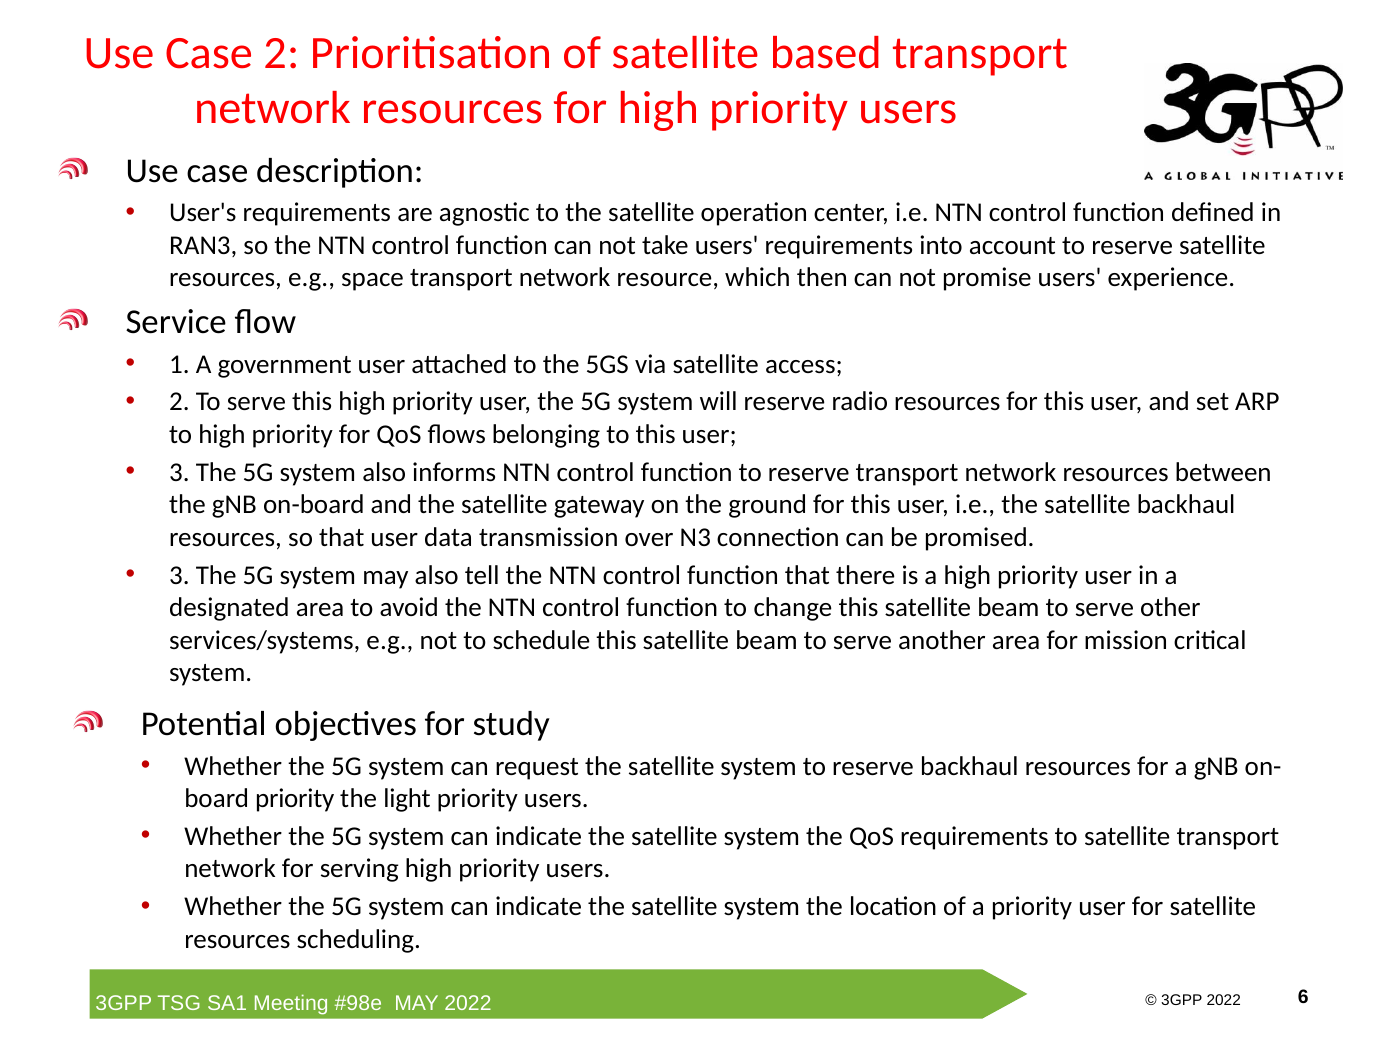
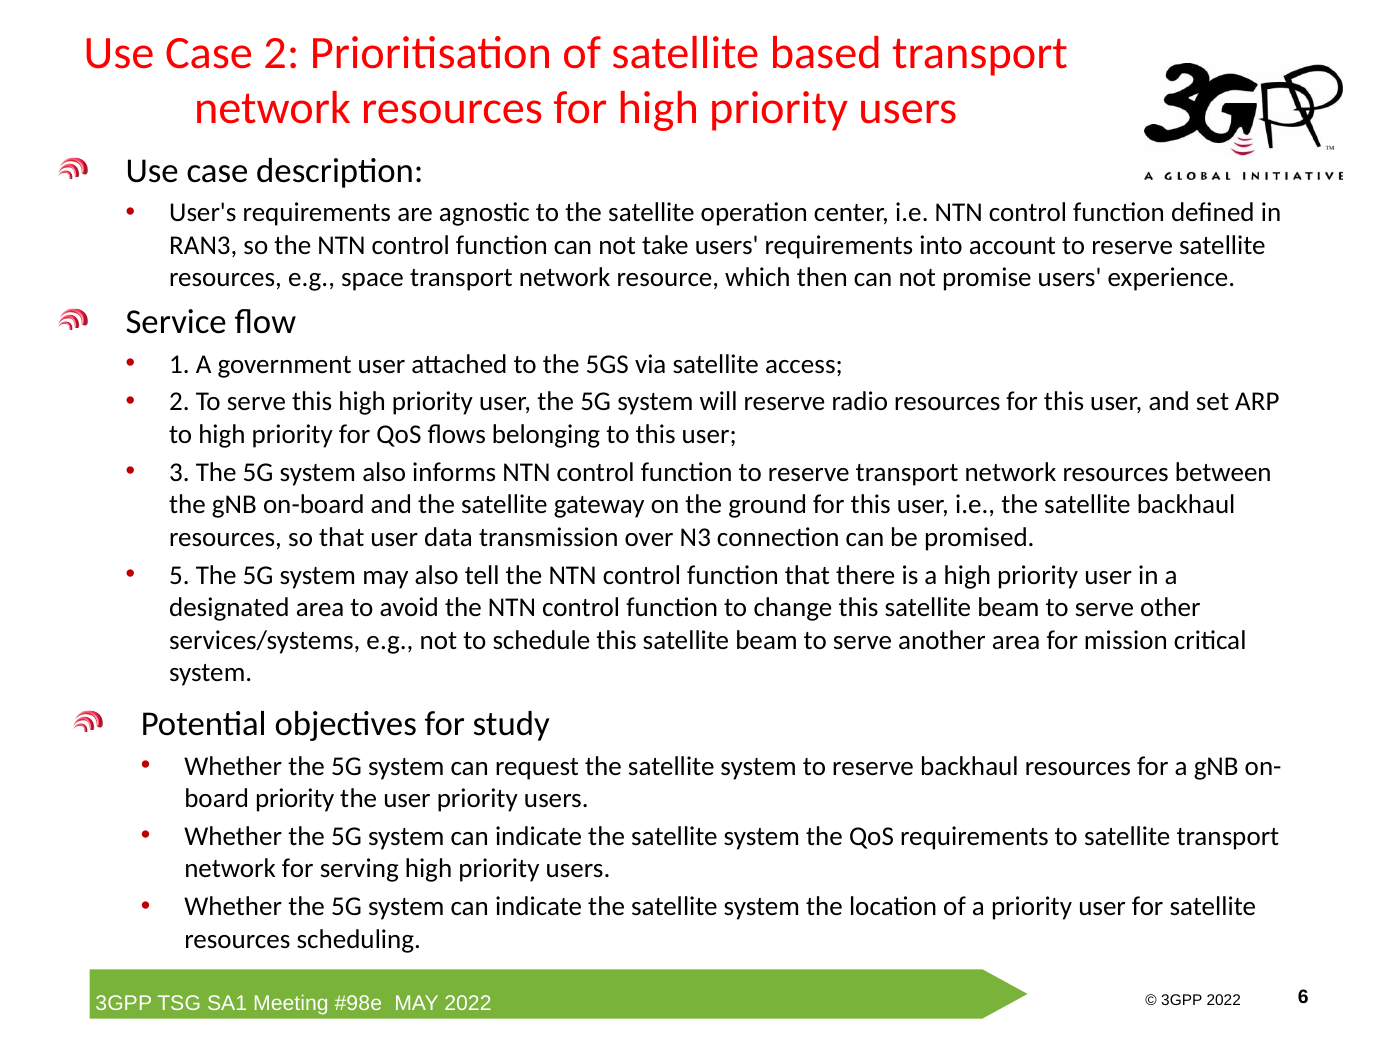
3 at (179, 575): 3 -> 5
the light: light -> user
